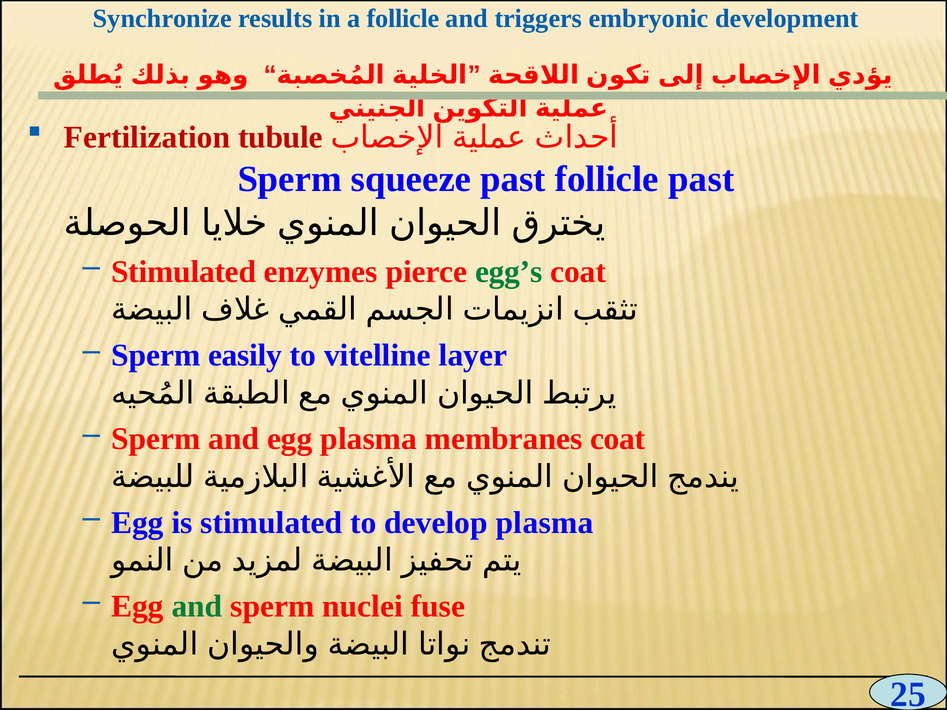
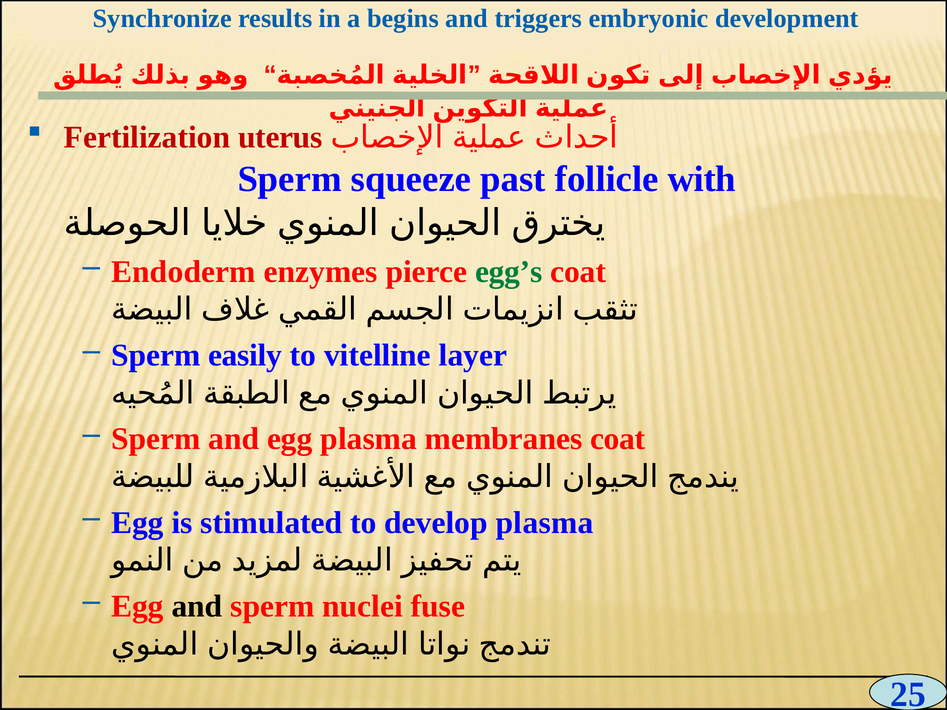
a follicle: follicle -> begins
tubule: tubule -> uterus
follicle past: past -> with
Stimulated at (184, 272): Stimulated -> Endoderm
and at (197, 606) colour: green -> black
